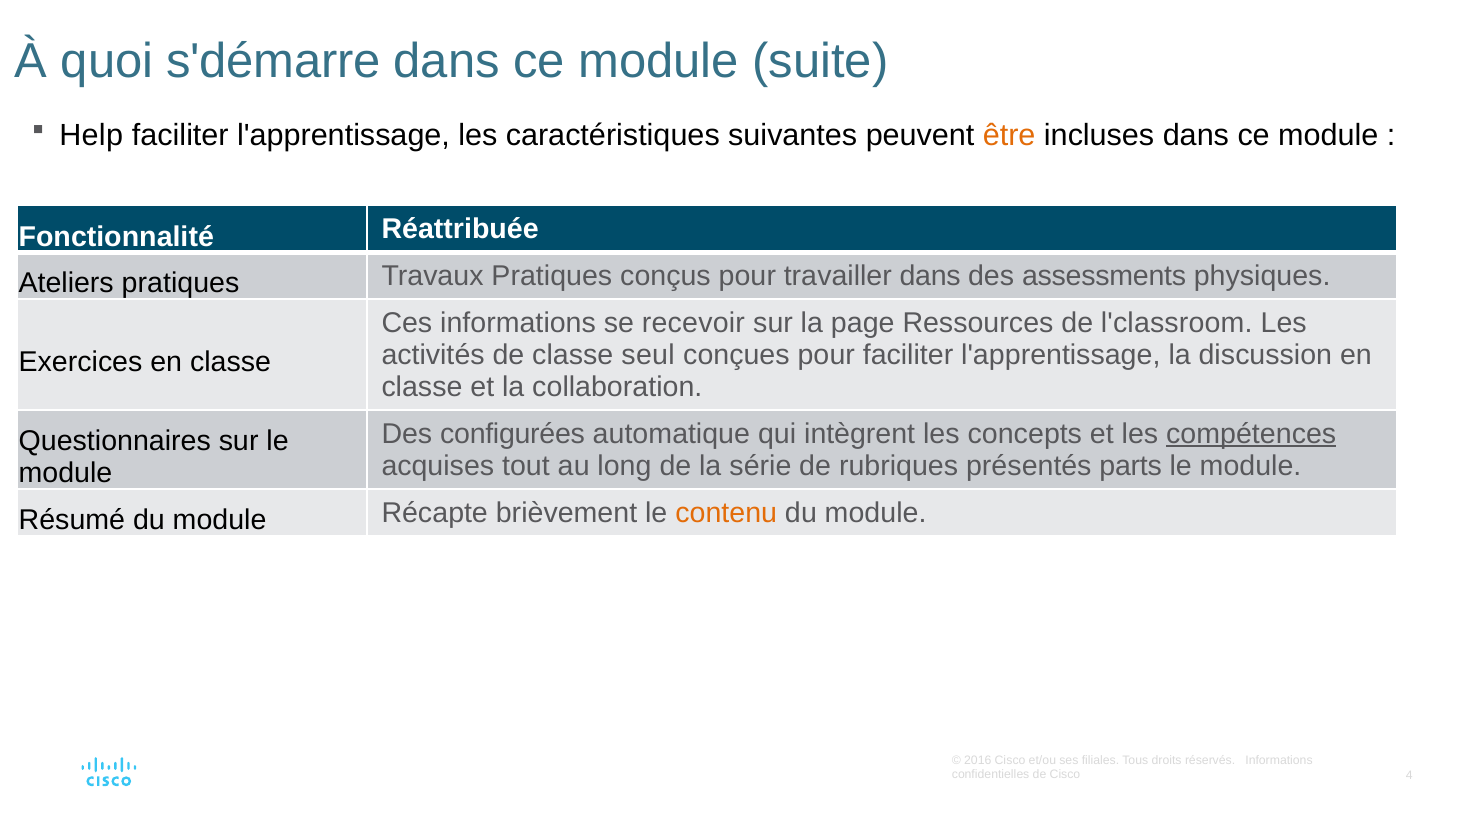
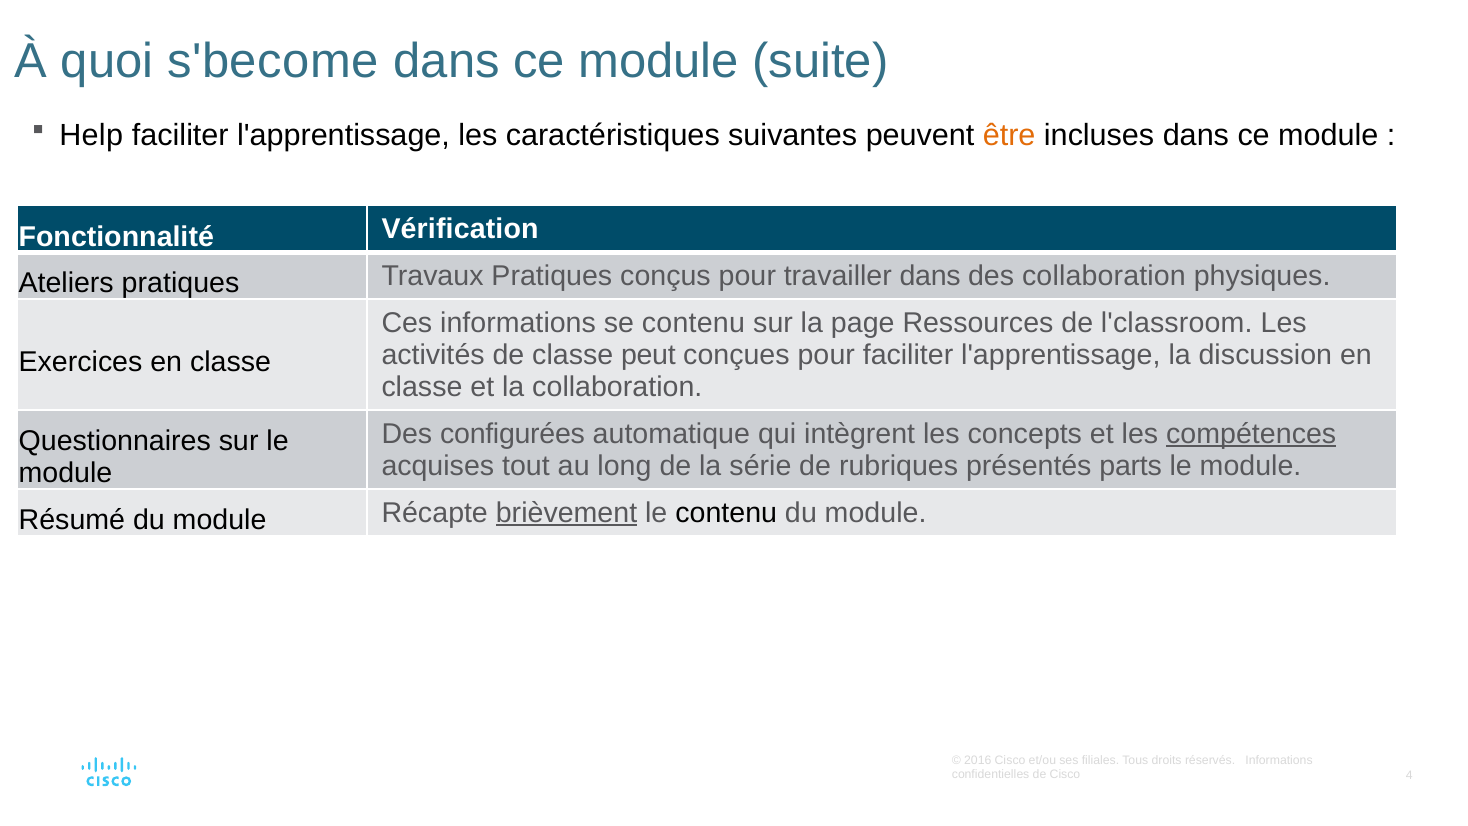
s'démarre: s'démarre -> s'become
Réattribuée: Réattribuée -> Vérification
des assessments: assessments -> collaboration
se recevoir: recevoir -> contenu
seul: seul -> peut
brièvement underline: none -> present
contenu at (726, 513) colour: orange -> black
